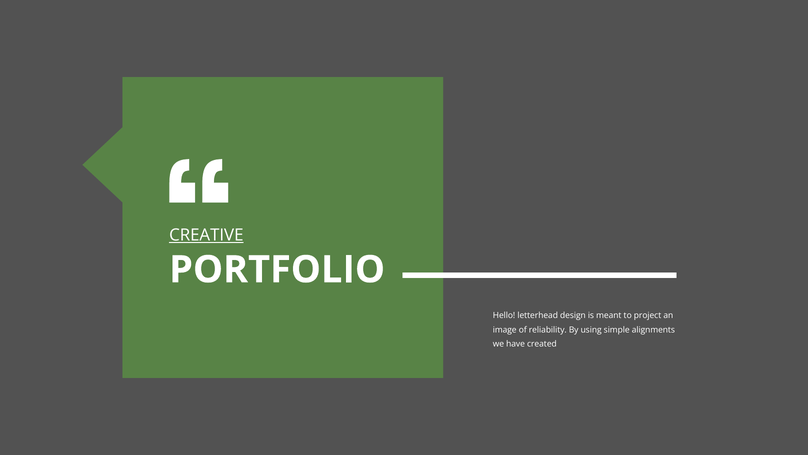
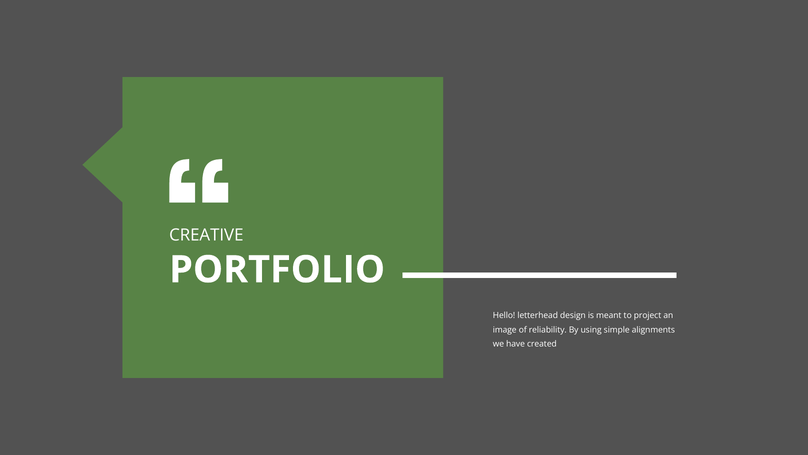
CREATIVE underline: present -> none
